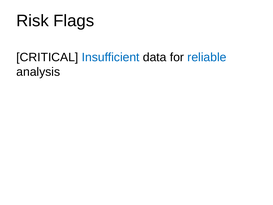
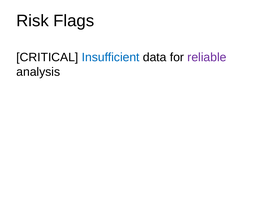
reliable colour: blue -> purple
